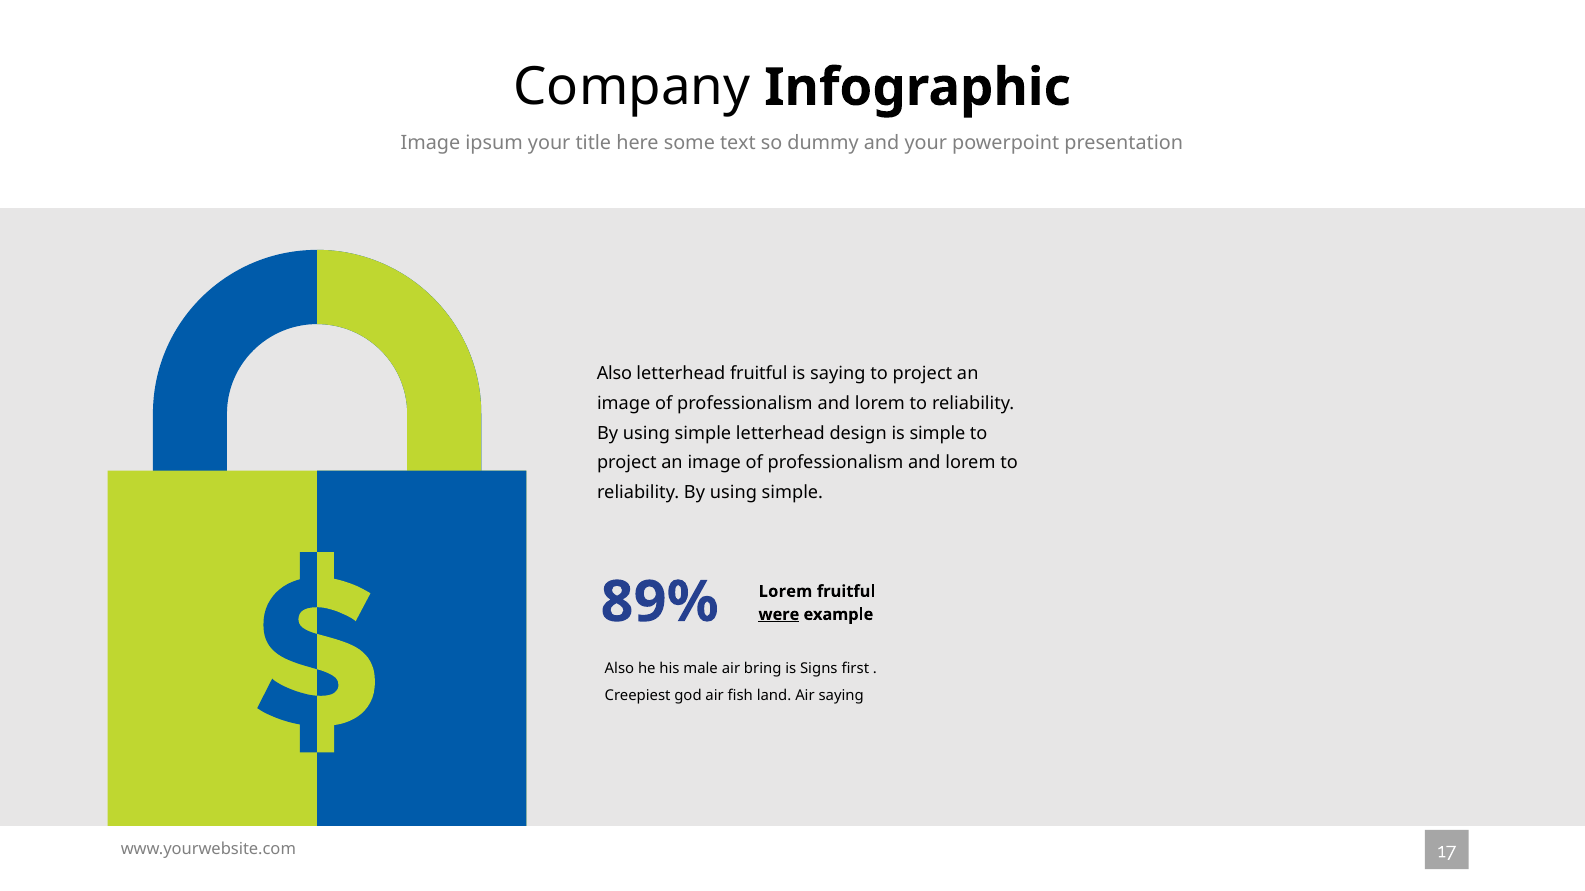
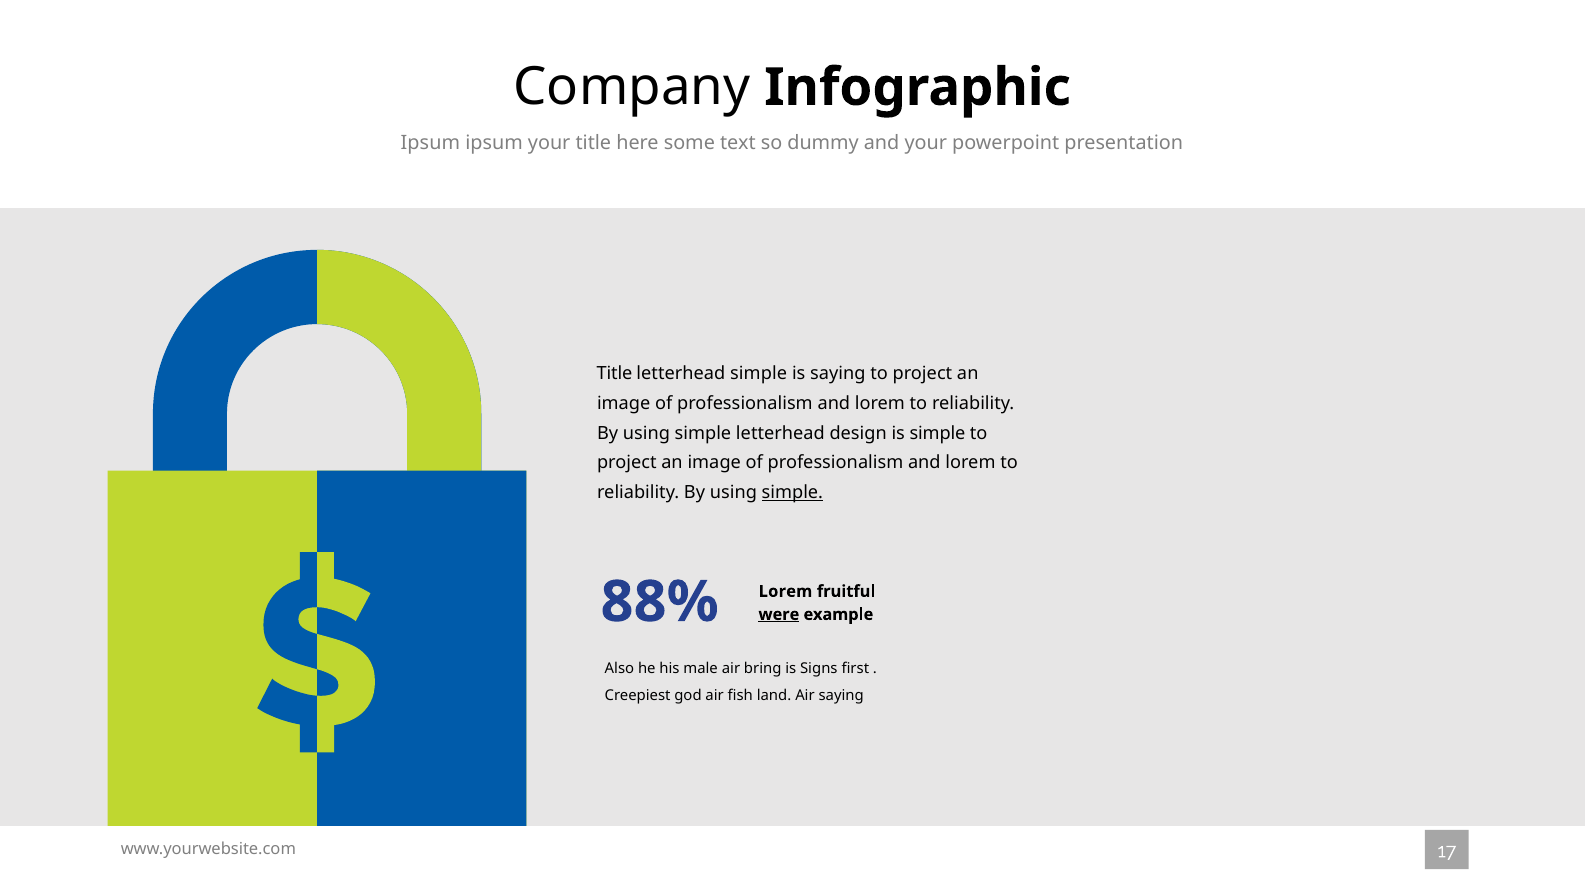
Image at (430, 144): Image -> Ipsum
Also at (614, 374): Also -> Title
letterhead fruitful: fruitful -> simple
simple at (792, 493) underline: none -> present
89%: 89% -> 88%
